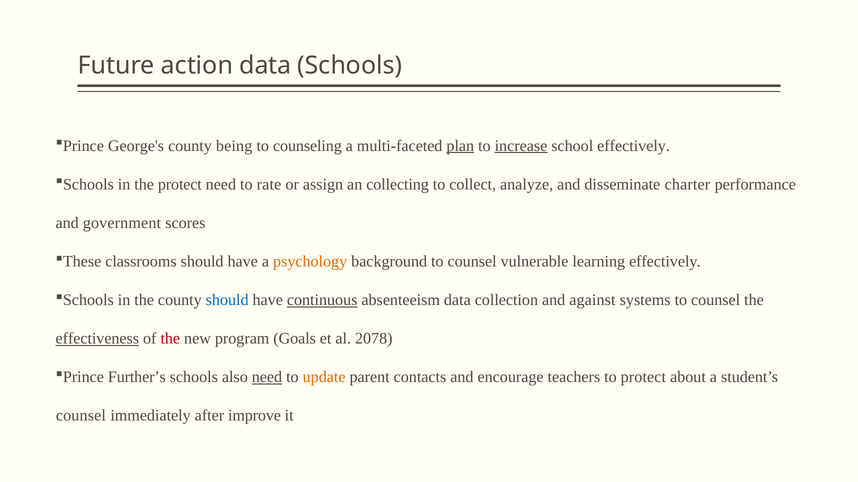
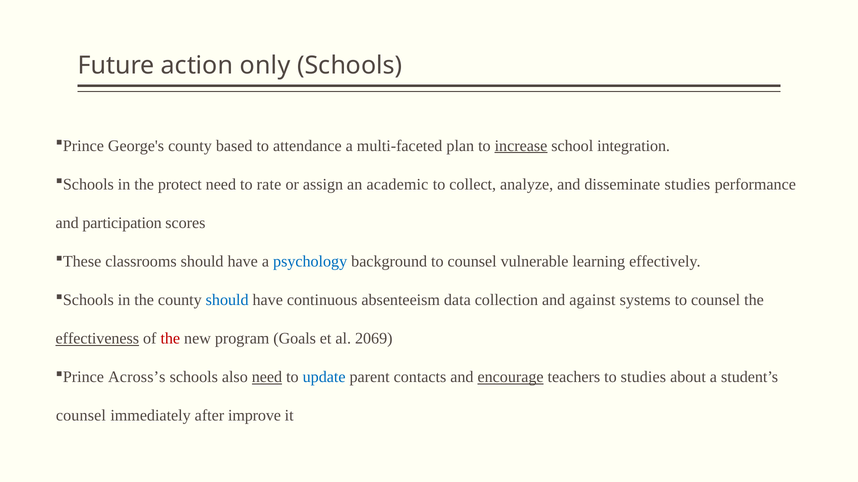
action data: data -> only
being: being -> based
counseling: counseling -> attendance
plan underline: present -> none
school effectively: effectively -> integration
collecting: collecting -> academic
disseminate charter: charter -> studies
government: government -> participation
psychology colour: orange -> blue
continuous underline: present -> none
2078: 2078 -> 2069
Further’s: Further’s -> Across’s
update colour: orange -> blue
encourage underline: none -> present
to protect: protect -> studies
